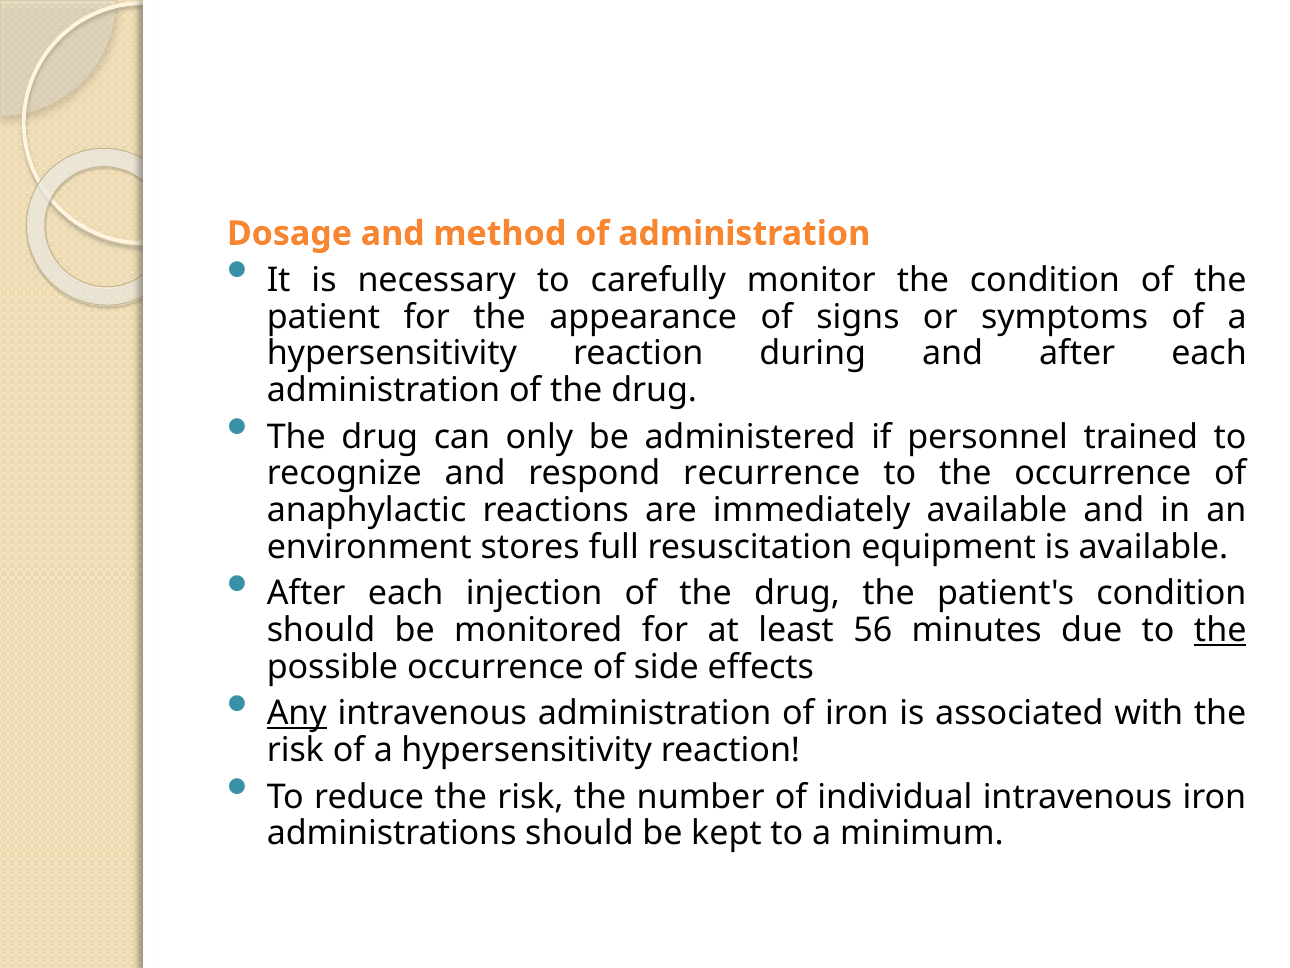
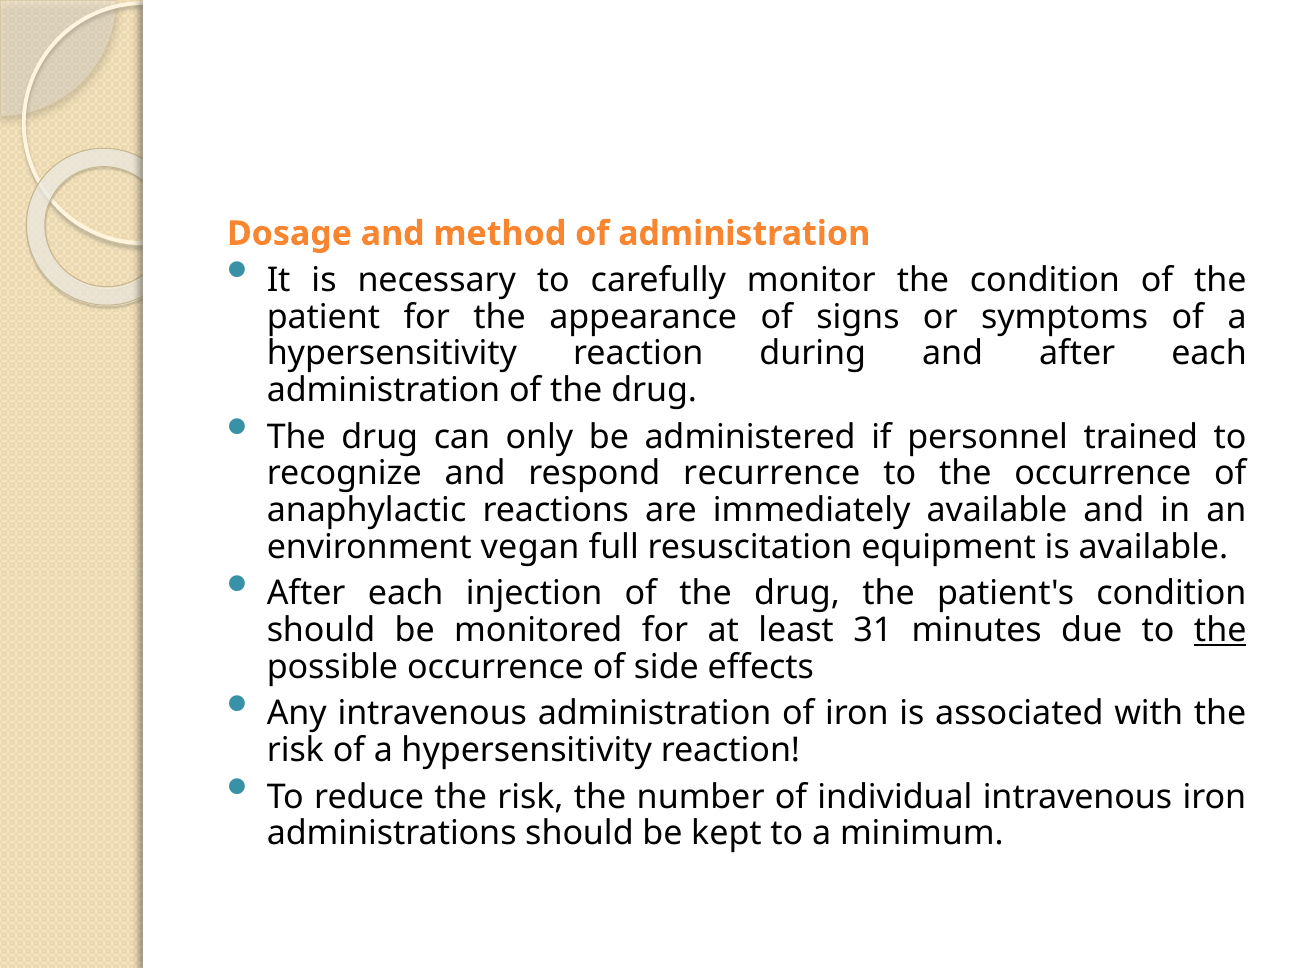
stores: stores -> vegan
56: 56 -> 31
Any underline: present -> none
